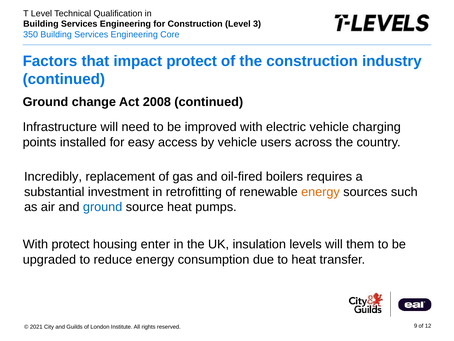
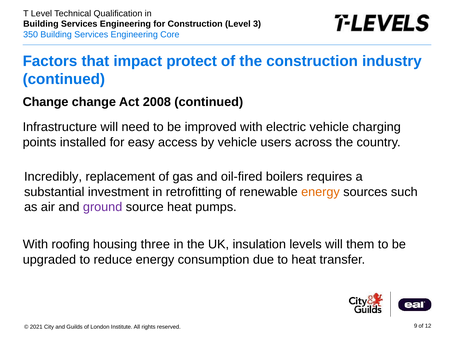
Ground at (45, 102): Ground -> Change
ground at (103, 207) colour: blue -> purple
With protect: protect -> roofing
enter: enter -> three
